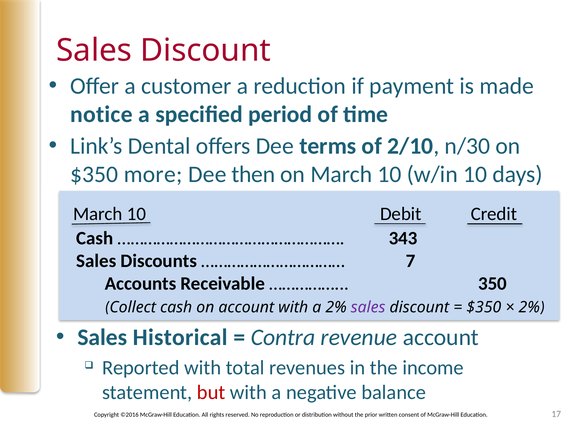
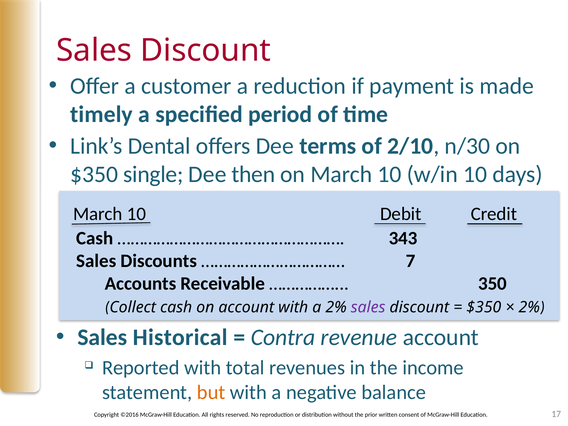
notice: notice -> timely
more: more -> single
but colour: red -> orange
